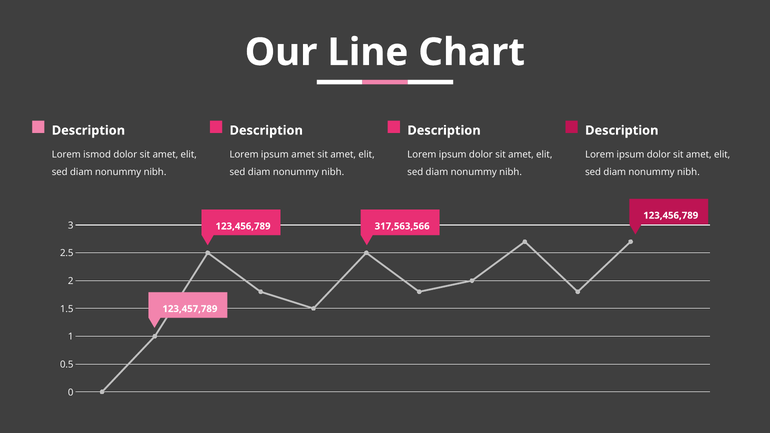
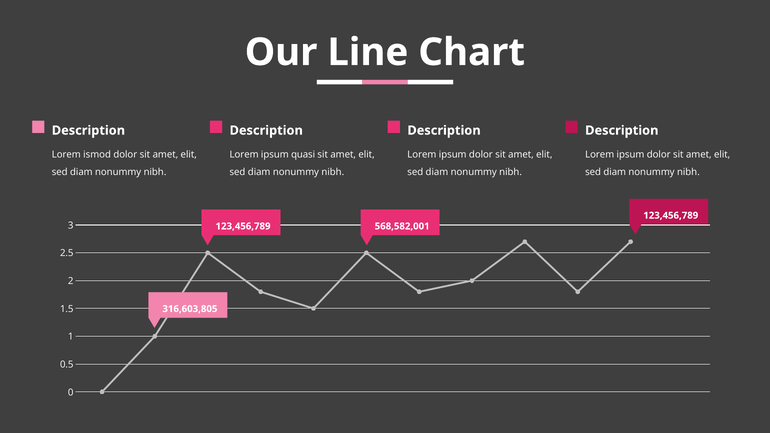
ipsum amet: amet -> quasi
317,563,566: 317,563,566 -> 568,582,001
123,457,789: 123,457,789 -> 316,603,805
